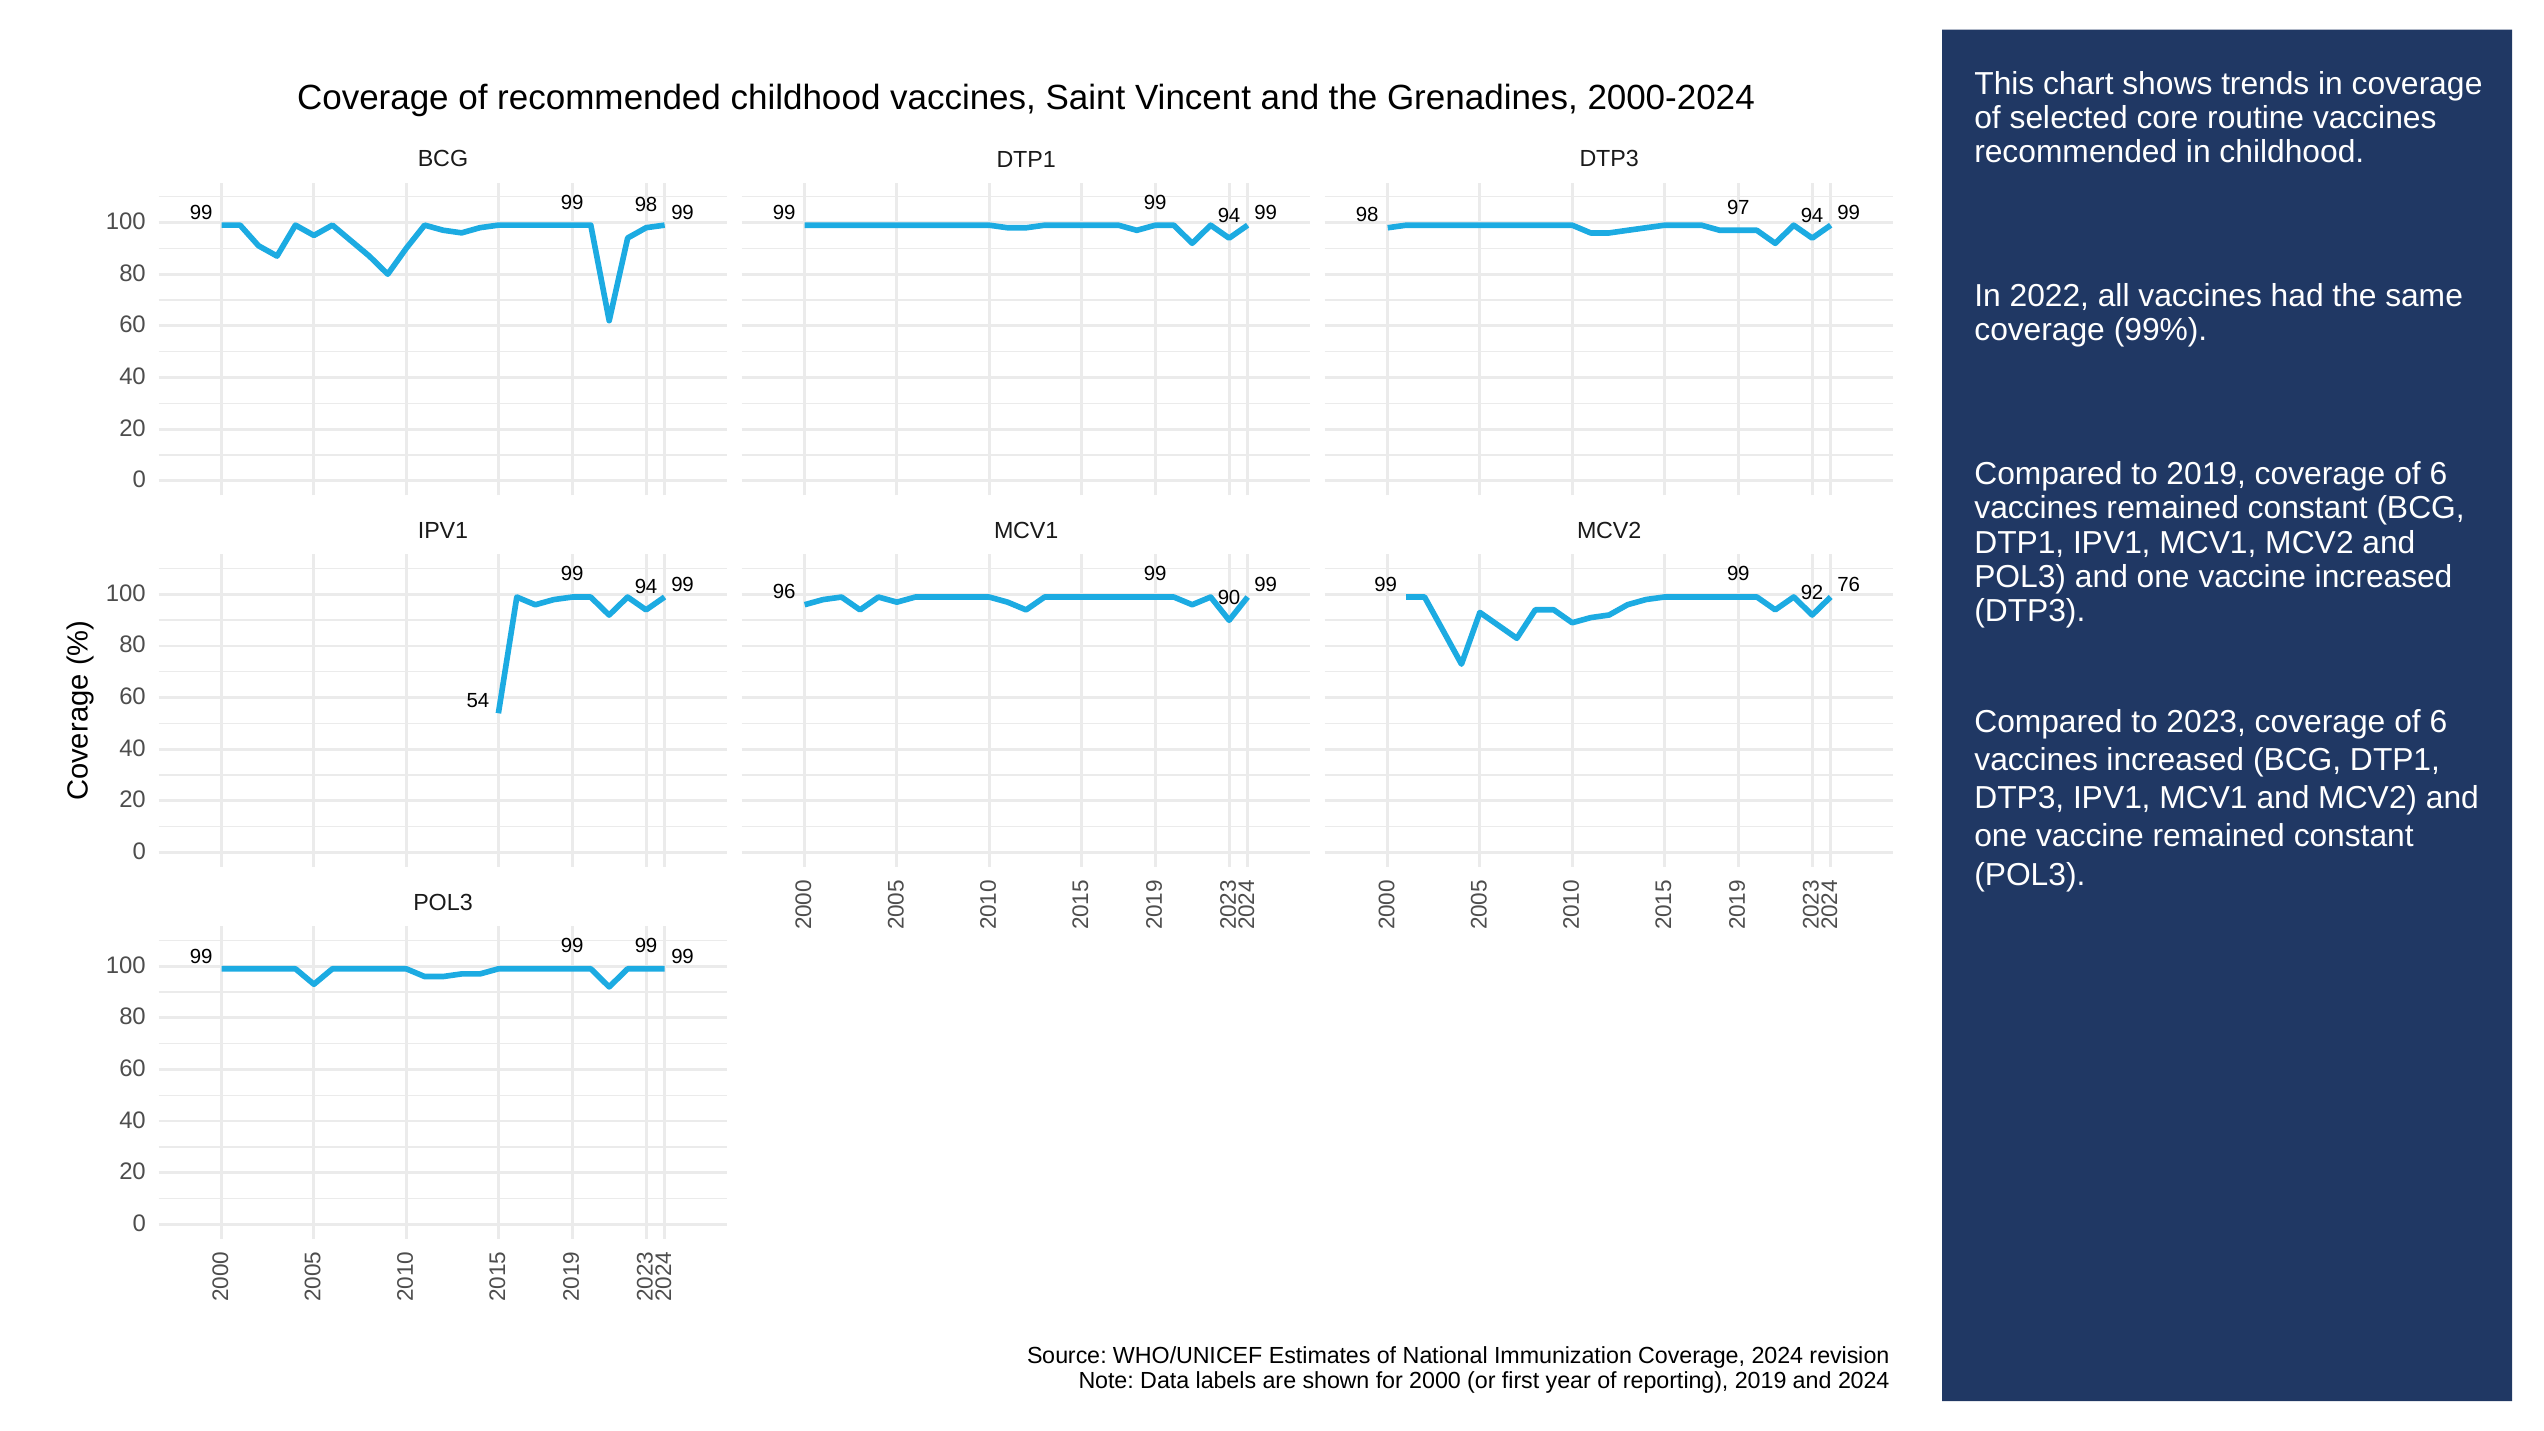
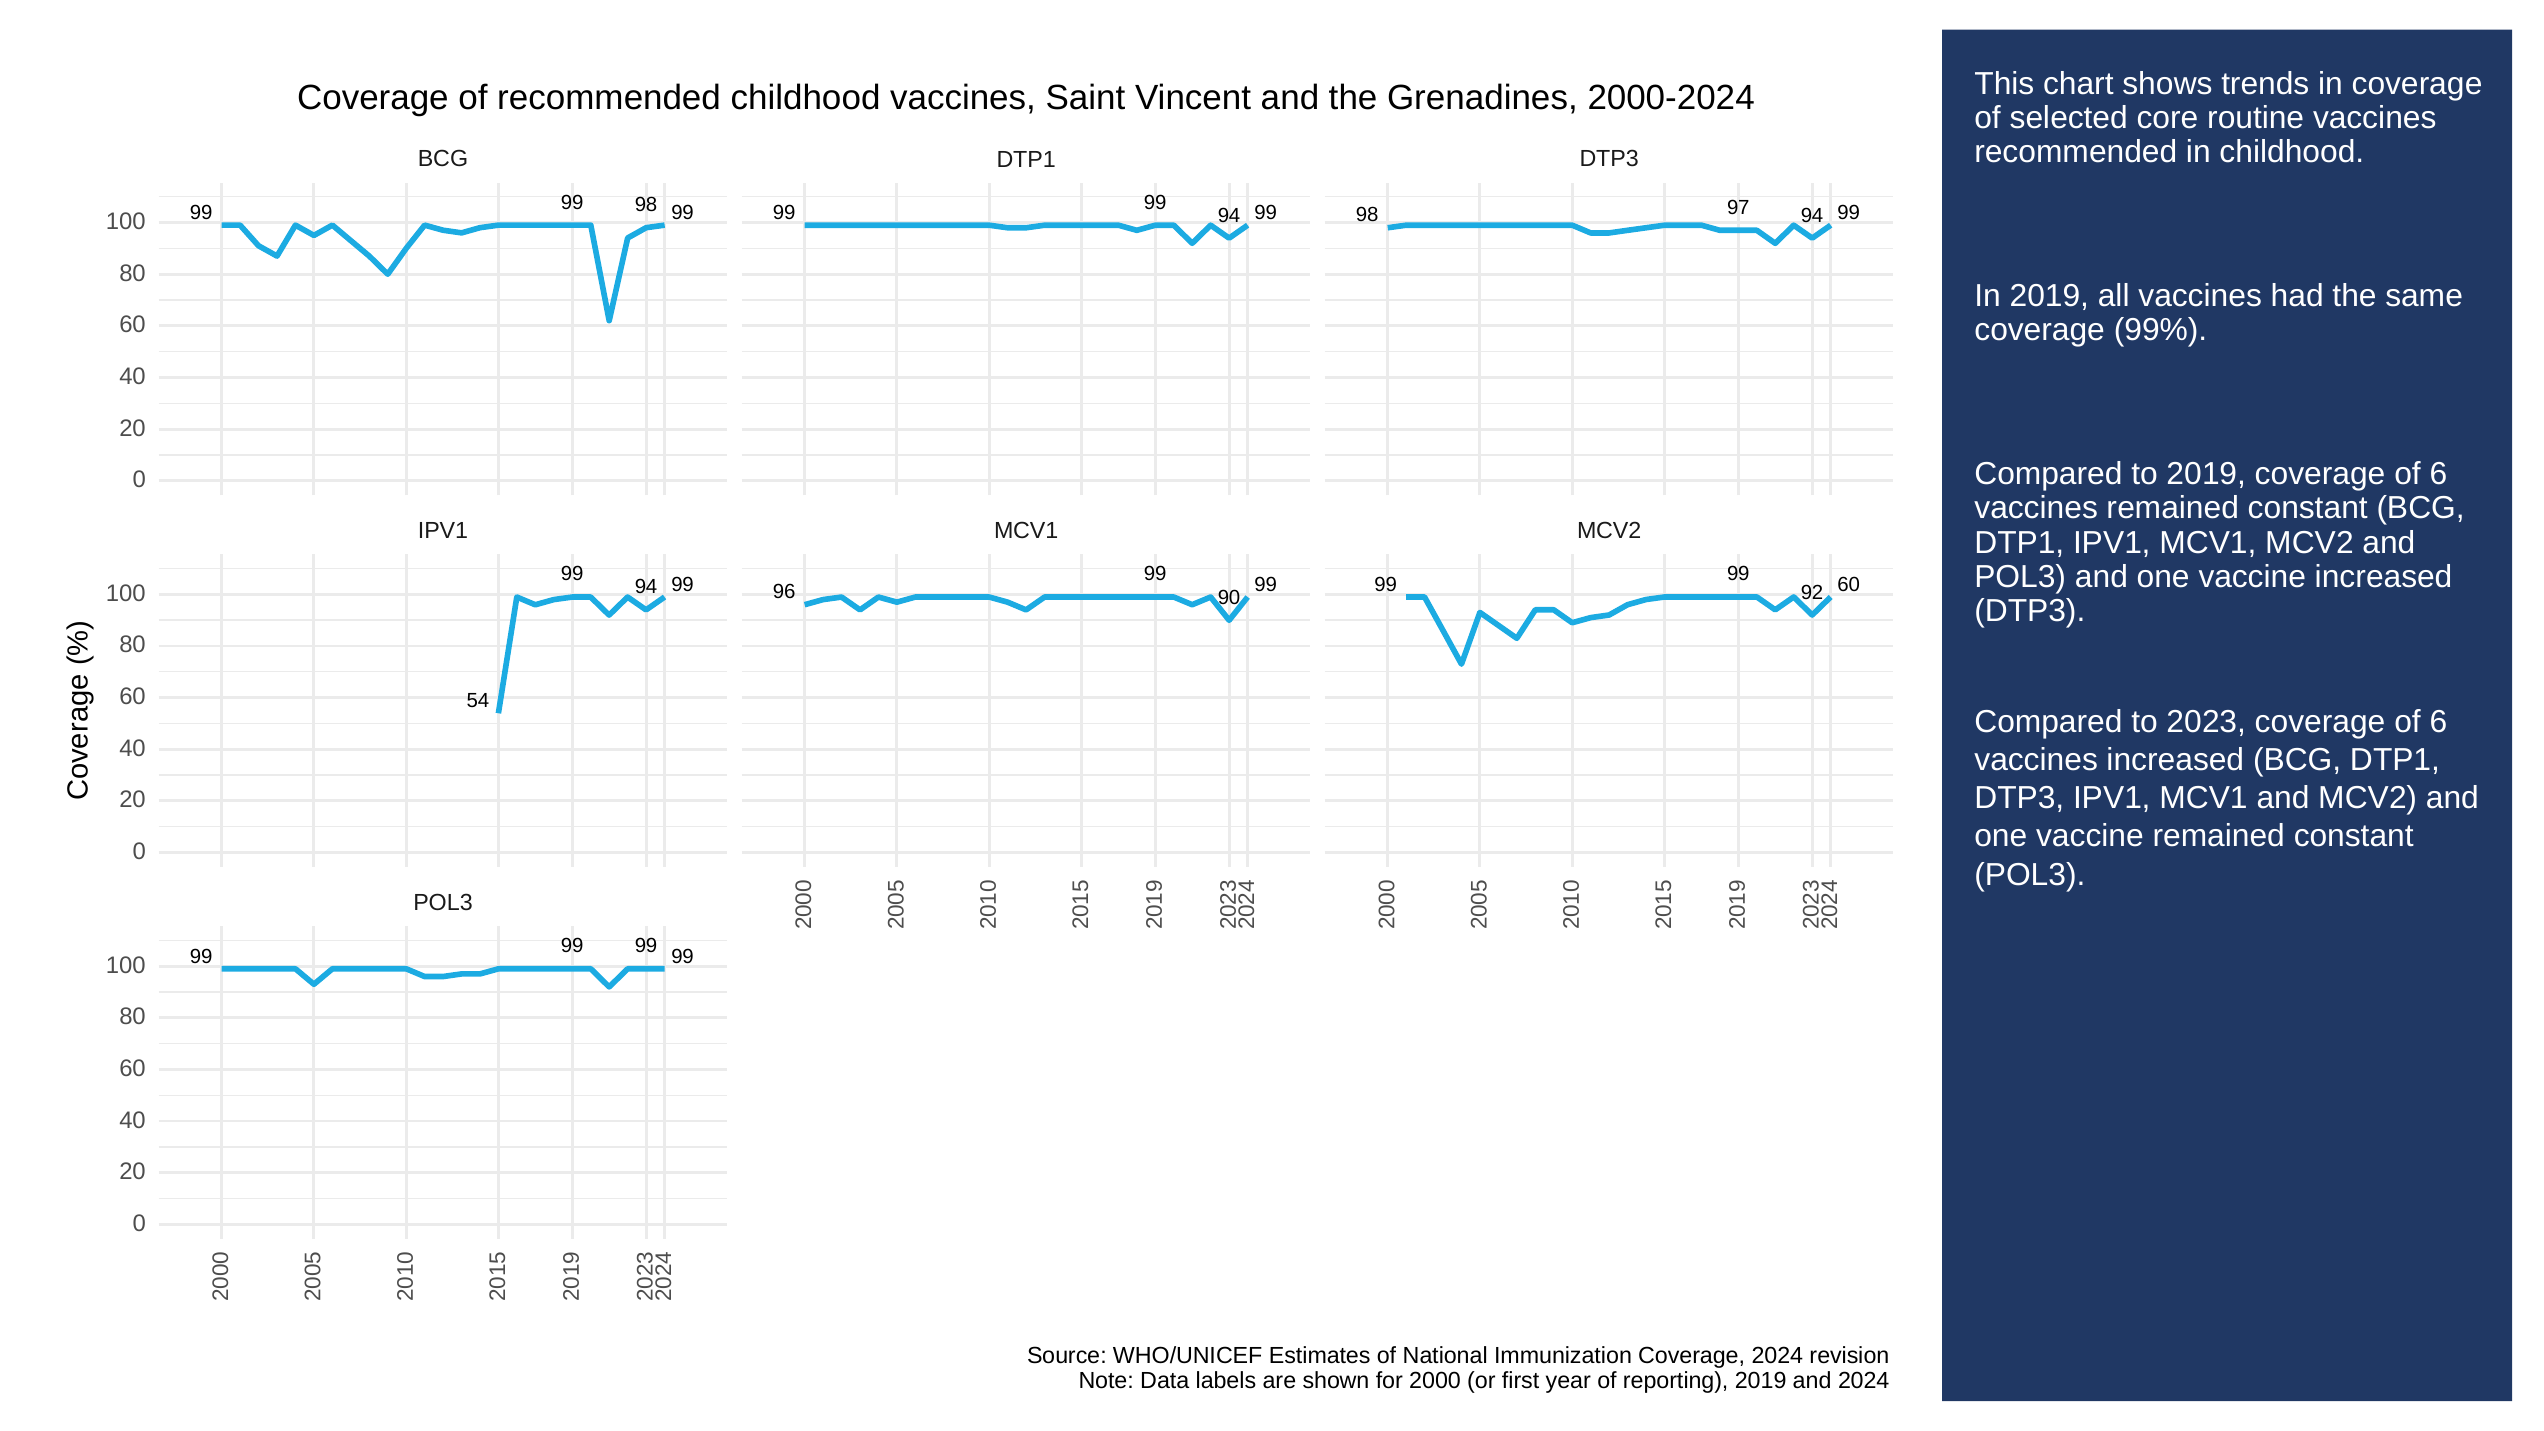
In 2022: 2022 -> 2019
99 76: 76 -> 60
